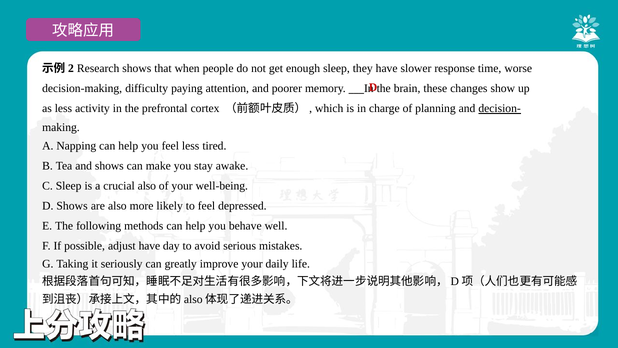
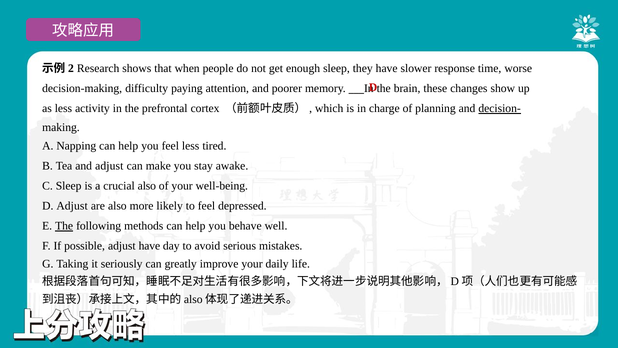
and shows: shows -> adjust
D Shows: Shows -> Adjust
The at (64, 226) underline: none -> present
